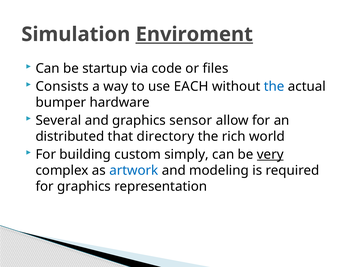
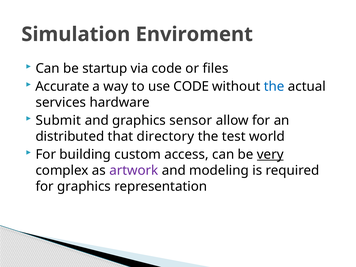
Enviroment underline: present -> none
Consists: Consists -> Accurate
use EACH: EACH -> CODE
bumper: bumper -> services
Several: Several -> Submit
rich: rich -> test
simply: simply -> access
artwork colour: blue -> purple
